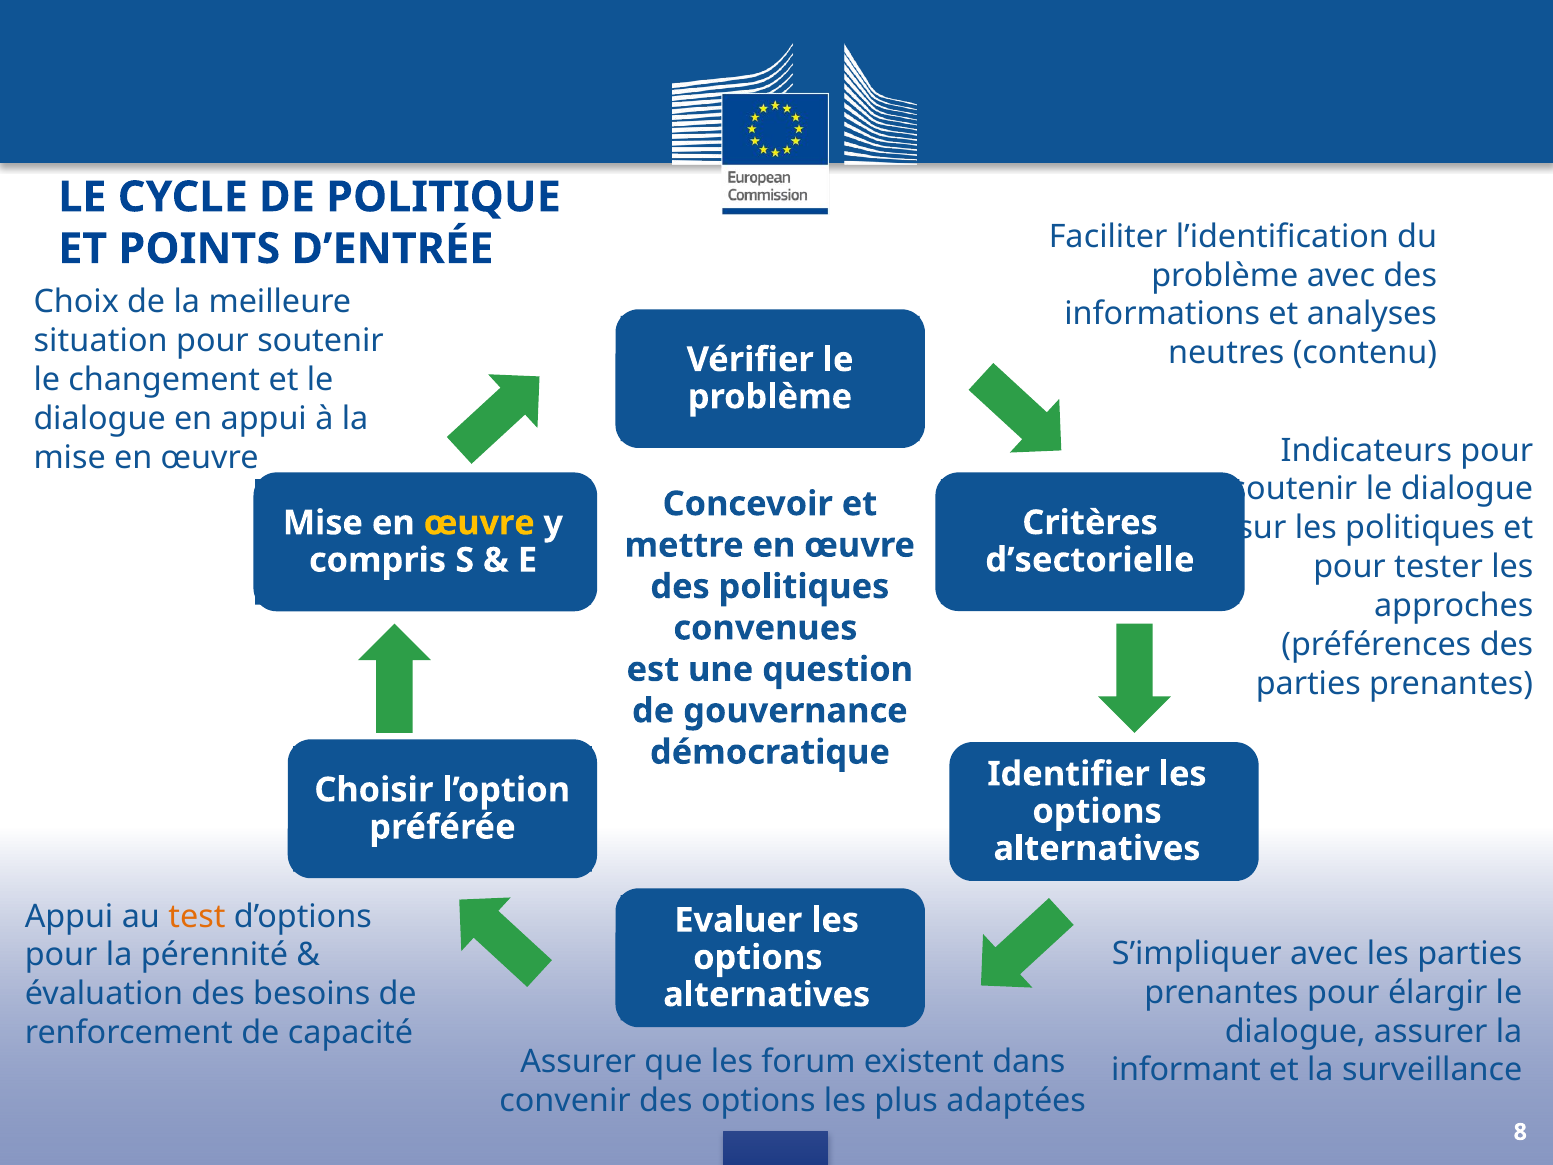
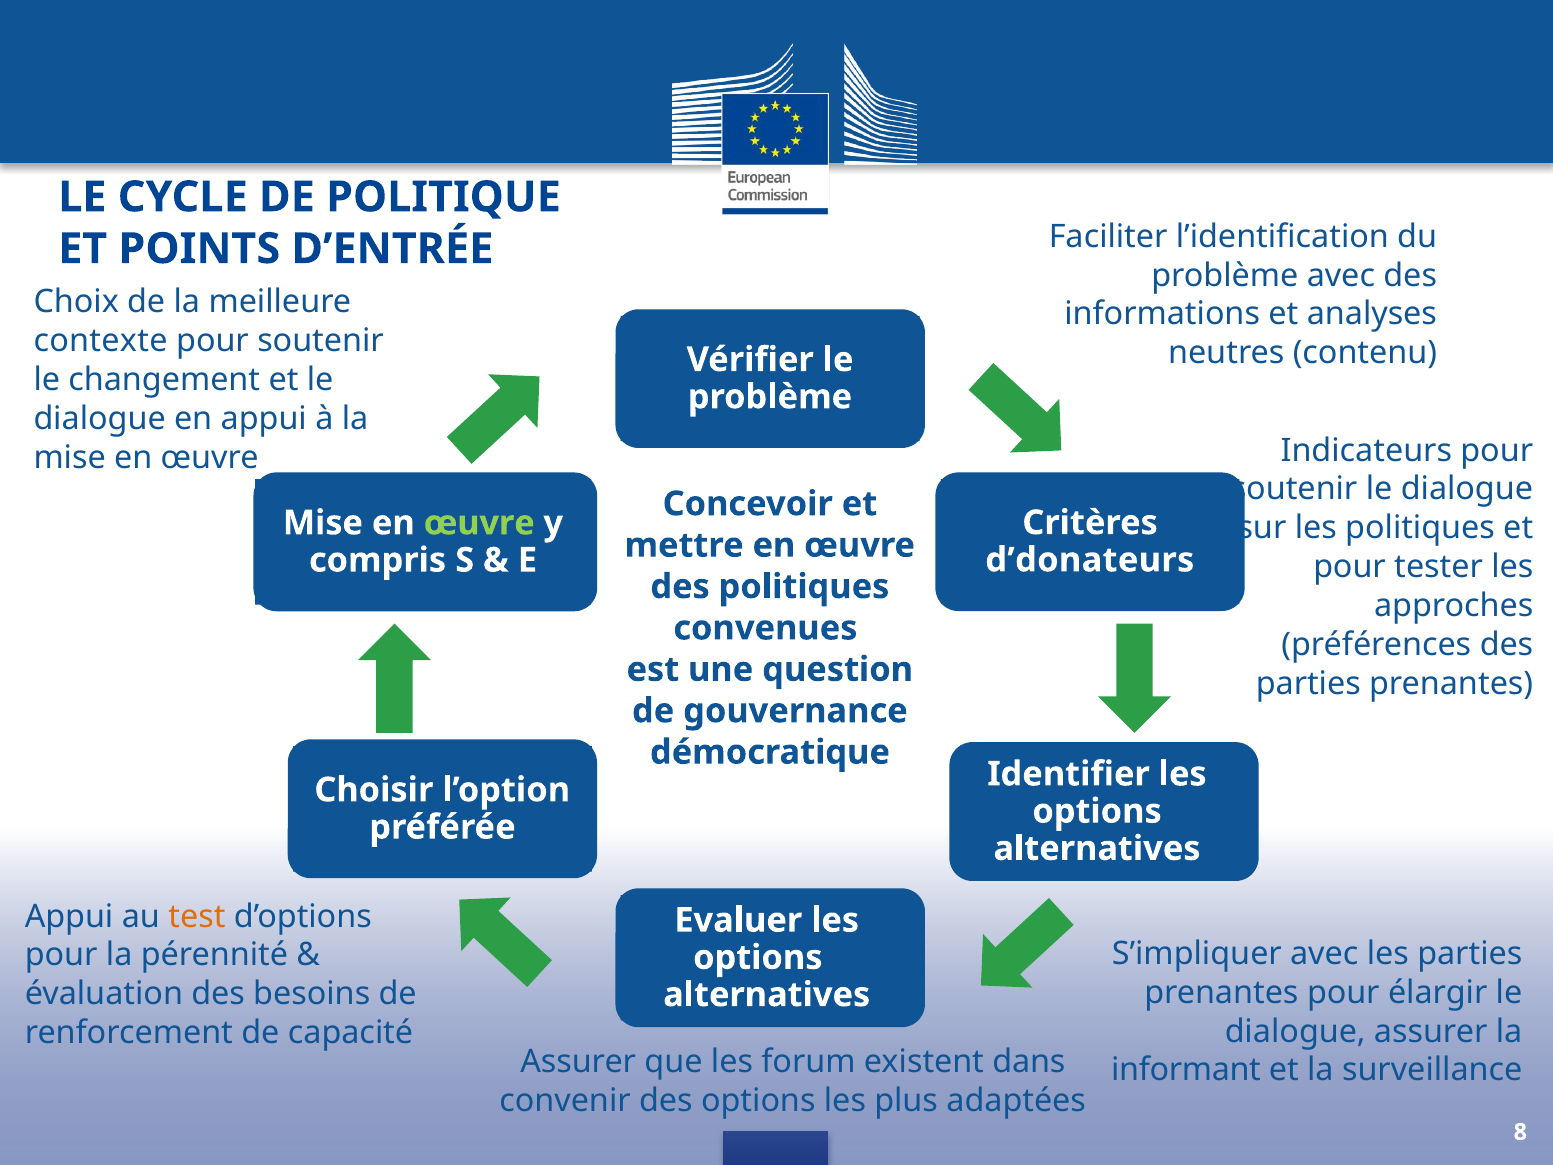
situation: situation -> contexte
œuvre at (479, 523) colour: yellow -> light green
d’sectorielle: d’sectorielle -> d’donateurs
